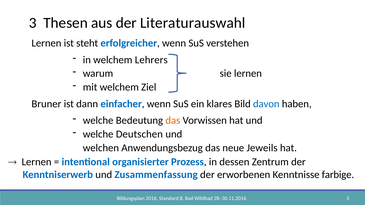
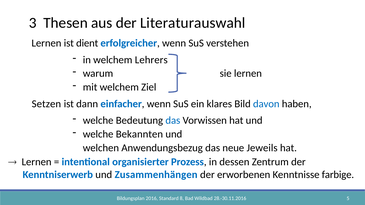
steht: steht -> dient
Bruner: Bruner -> Setzen
das at (173, 121) colour: orange -> blue
Deutschen: Deutschen -> Bekannten
Zusammenfassung: Zusammenfassung -> Zusammenhängen
